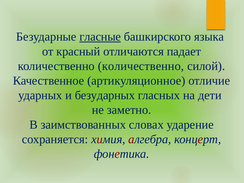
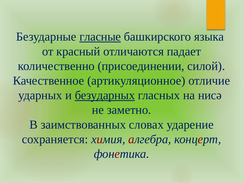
количественно количественно: количественно -> присоединении
безударных underline: none -> present
дети: дети -> нисә
